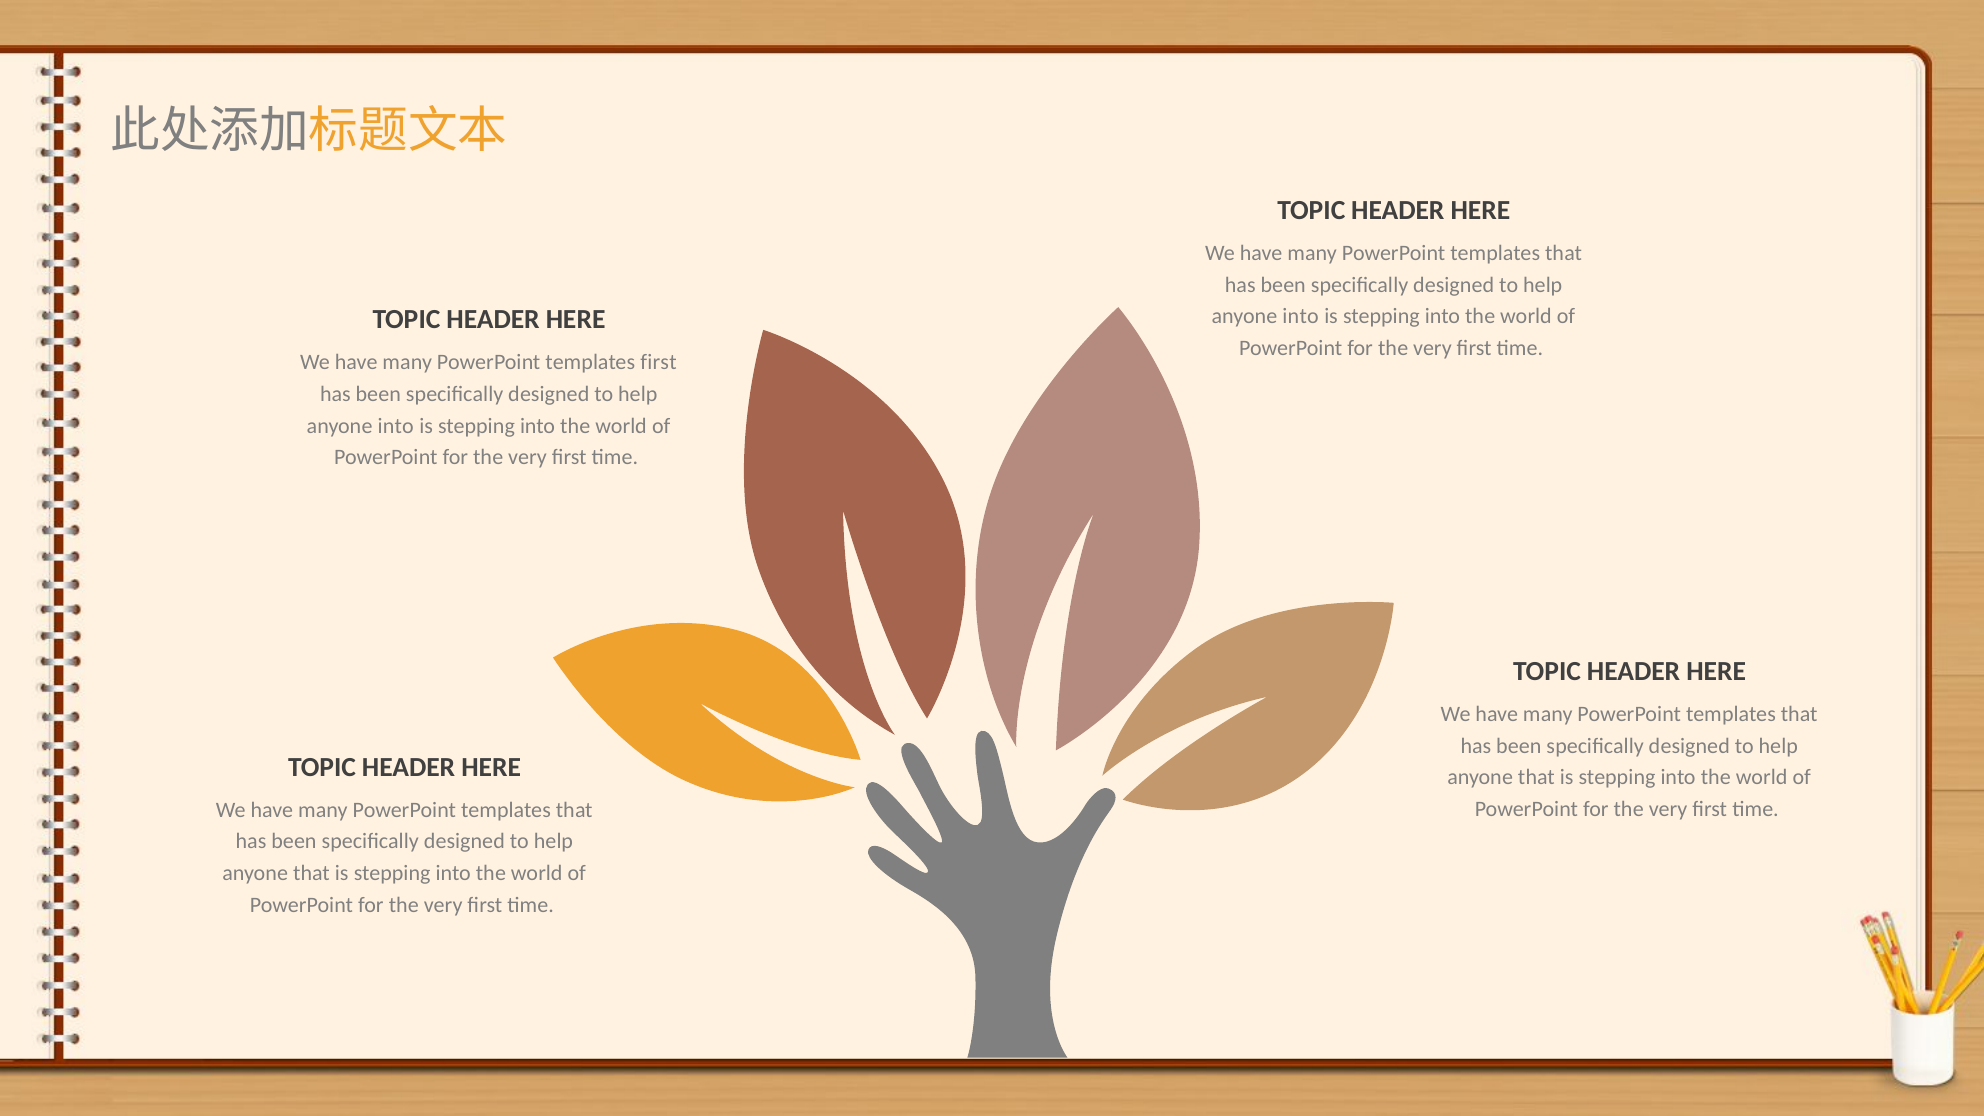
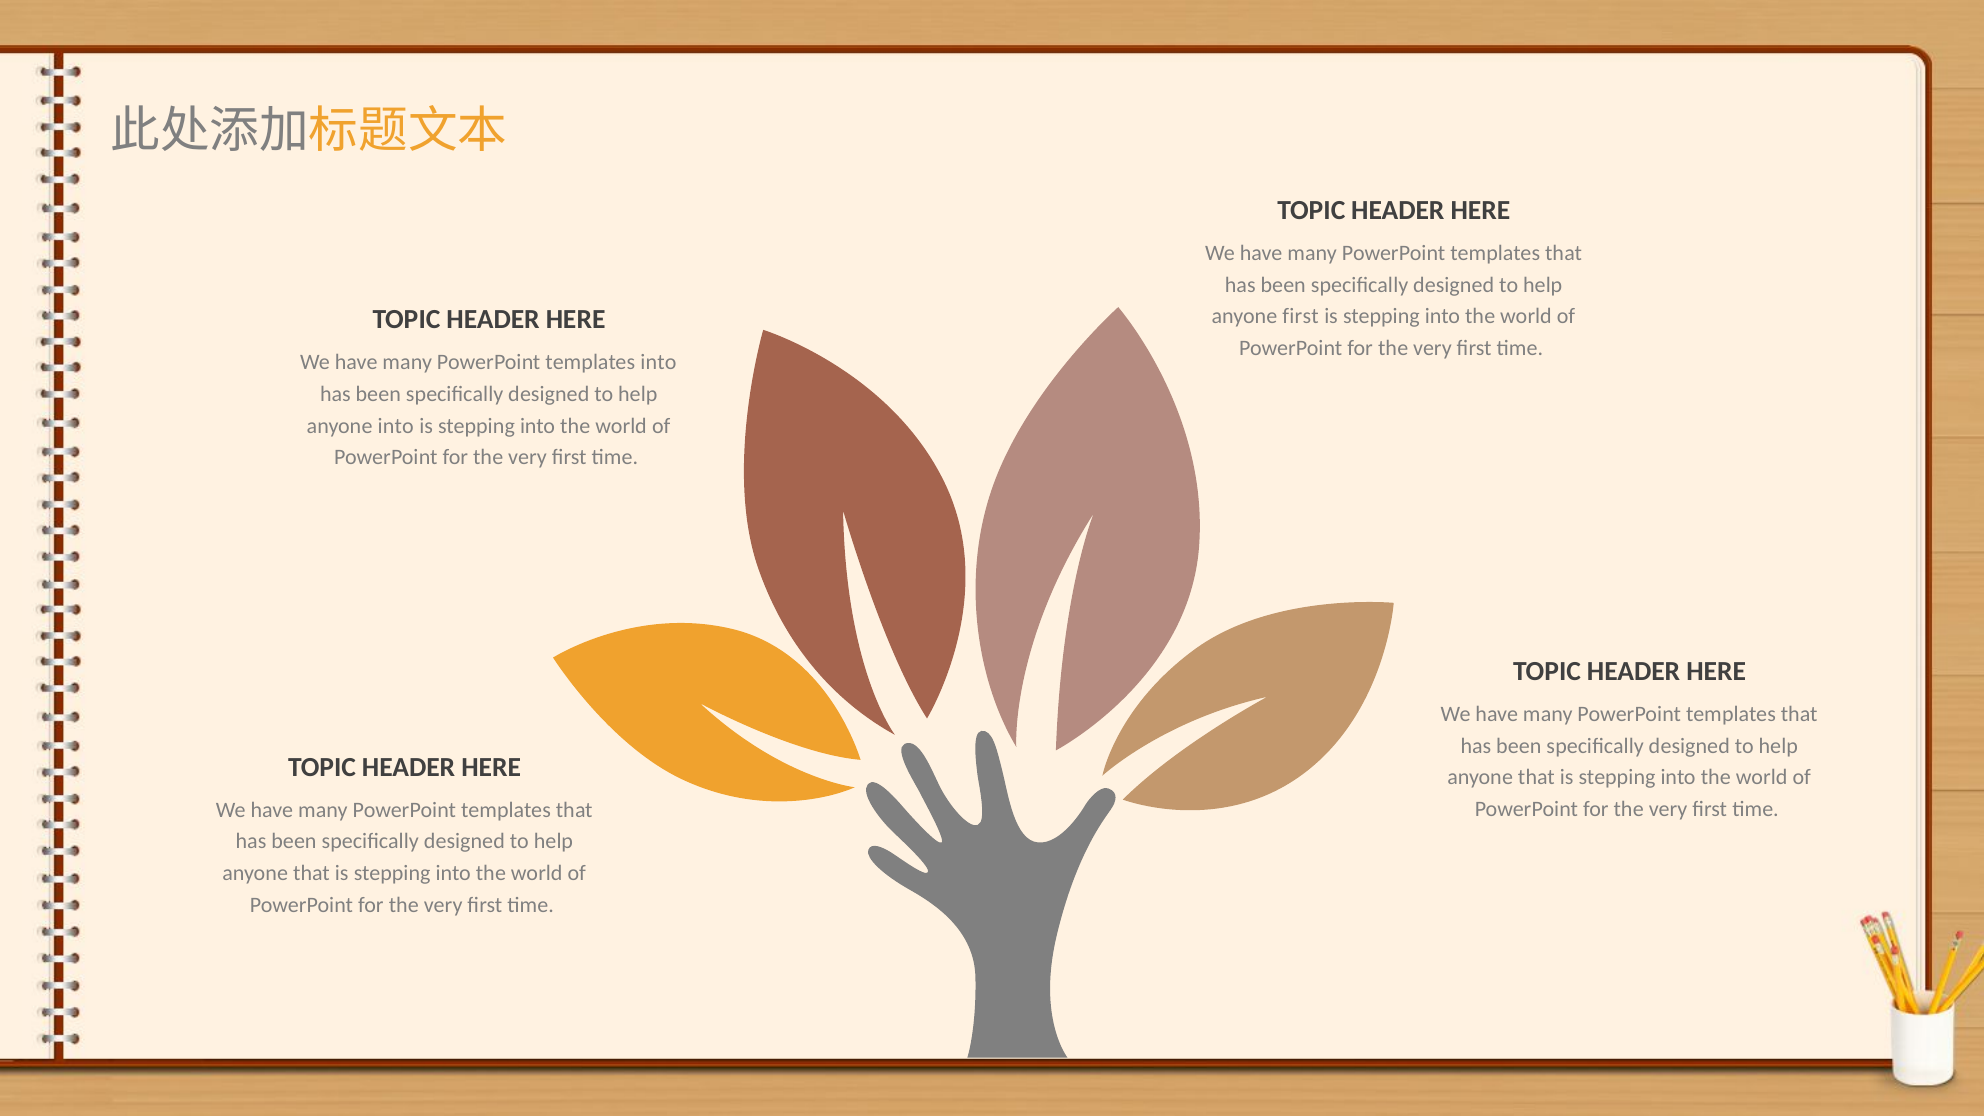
into at (1301, 316): into -> first
templates first: first -> into
